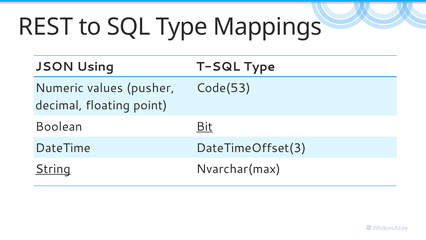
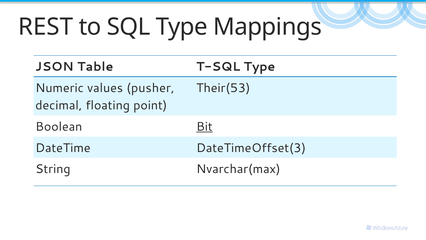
Using: Using -> Table
Code(53: Code(53 -> Their(53
String underline: present -> none
